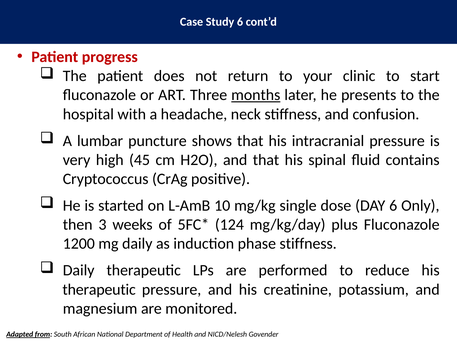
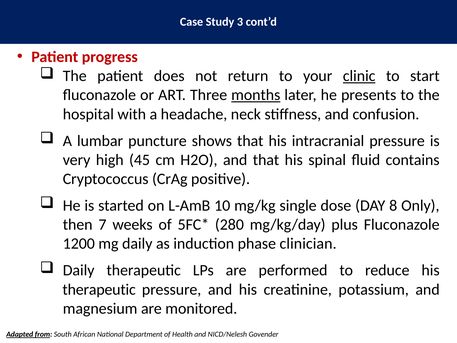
Study 6: 6 -> 3
clinic underline: none -> present
DAY 6: 6 -> 8
3: 3 -> 7
124: 124 -> 280
phase stiffness: stiffness -> clinician
